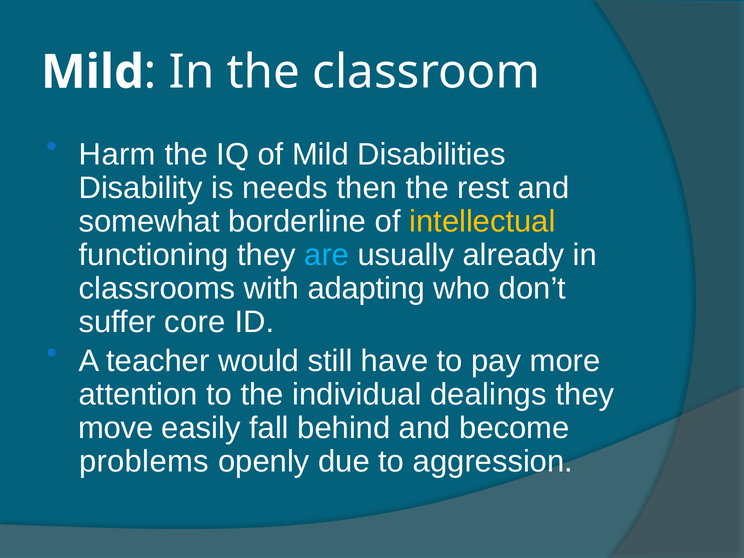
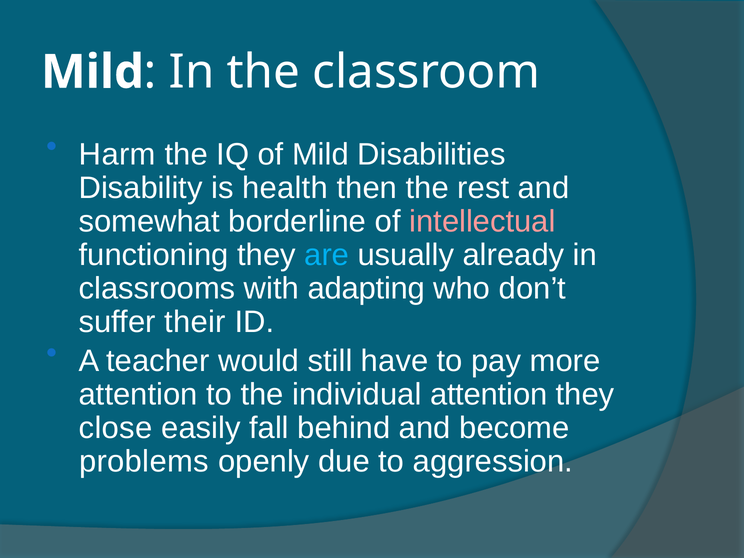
needs: needs -> health
intellectual colour: yellow -> pink
core: core -> their
individual dealings: dealings -> attention
move: move -> close
